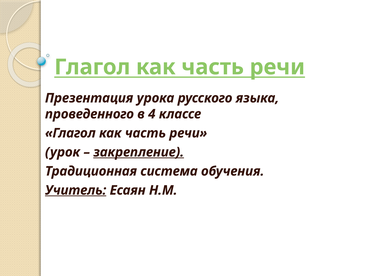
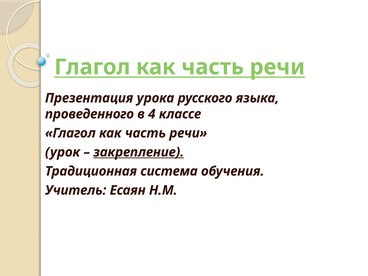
Учитель underline: present -> none
